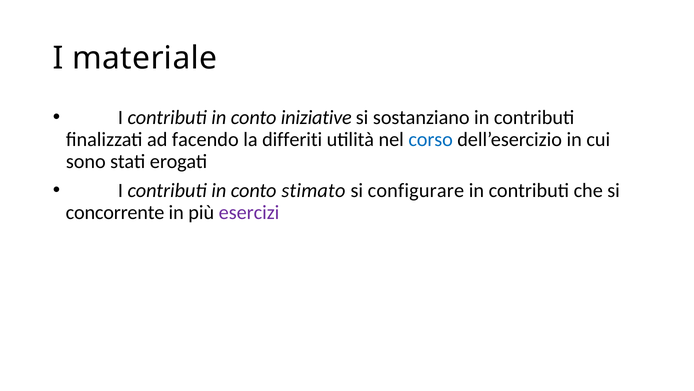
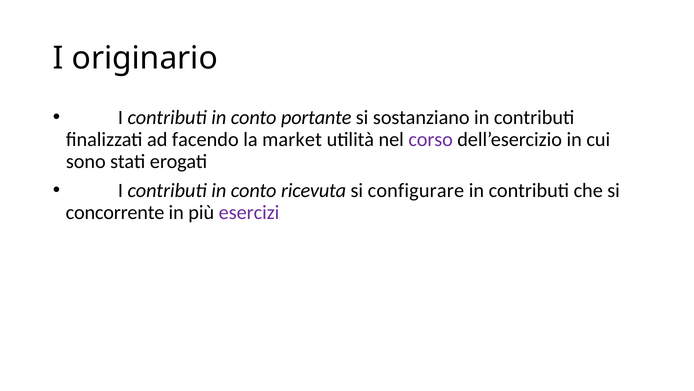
materiale: materiale -> originario
iniziative: iniziative -> portante
differiti: differiti -> market
corso colour: blue -> purple
stimato: stimato -> ricevuta
